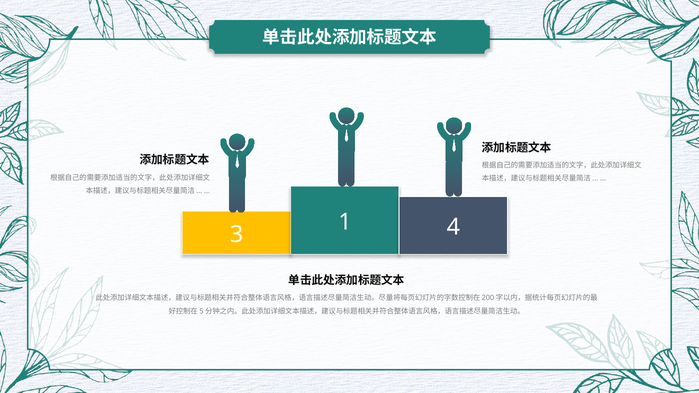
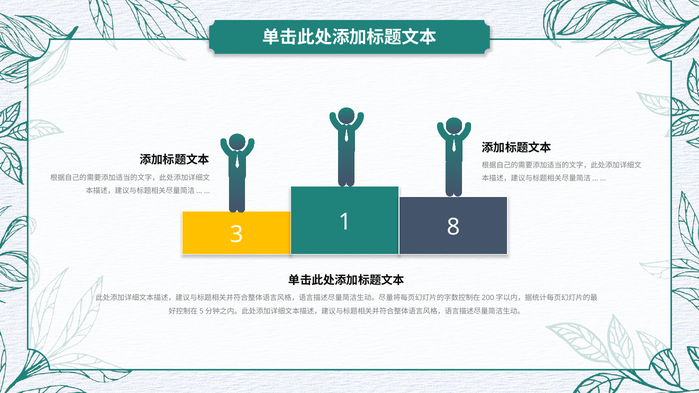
4: 4 -> 8
